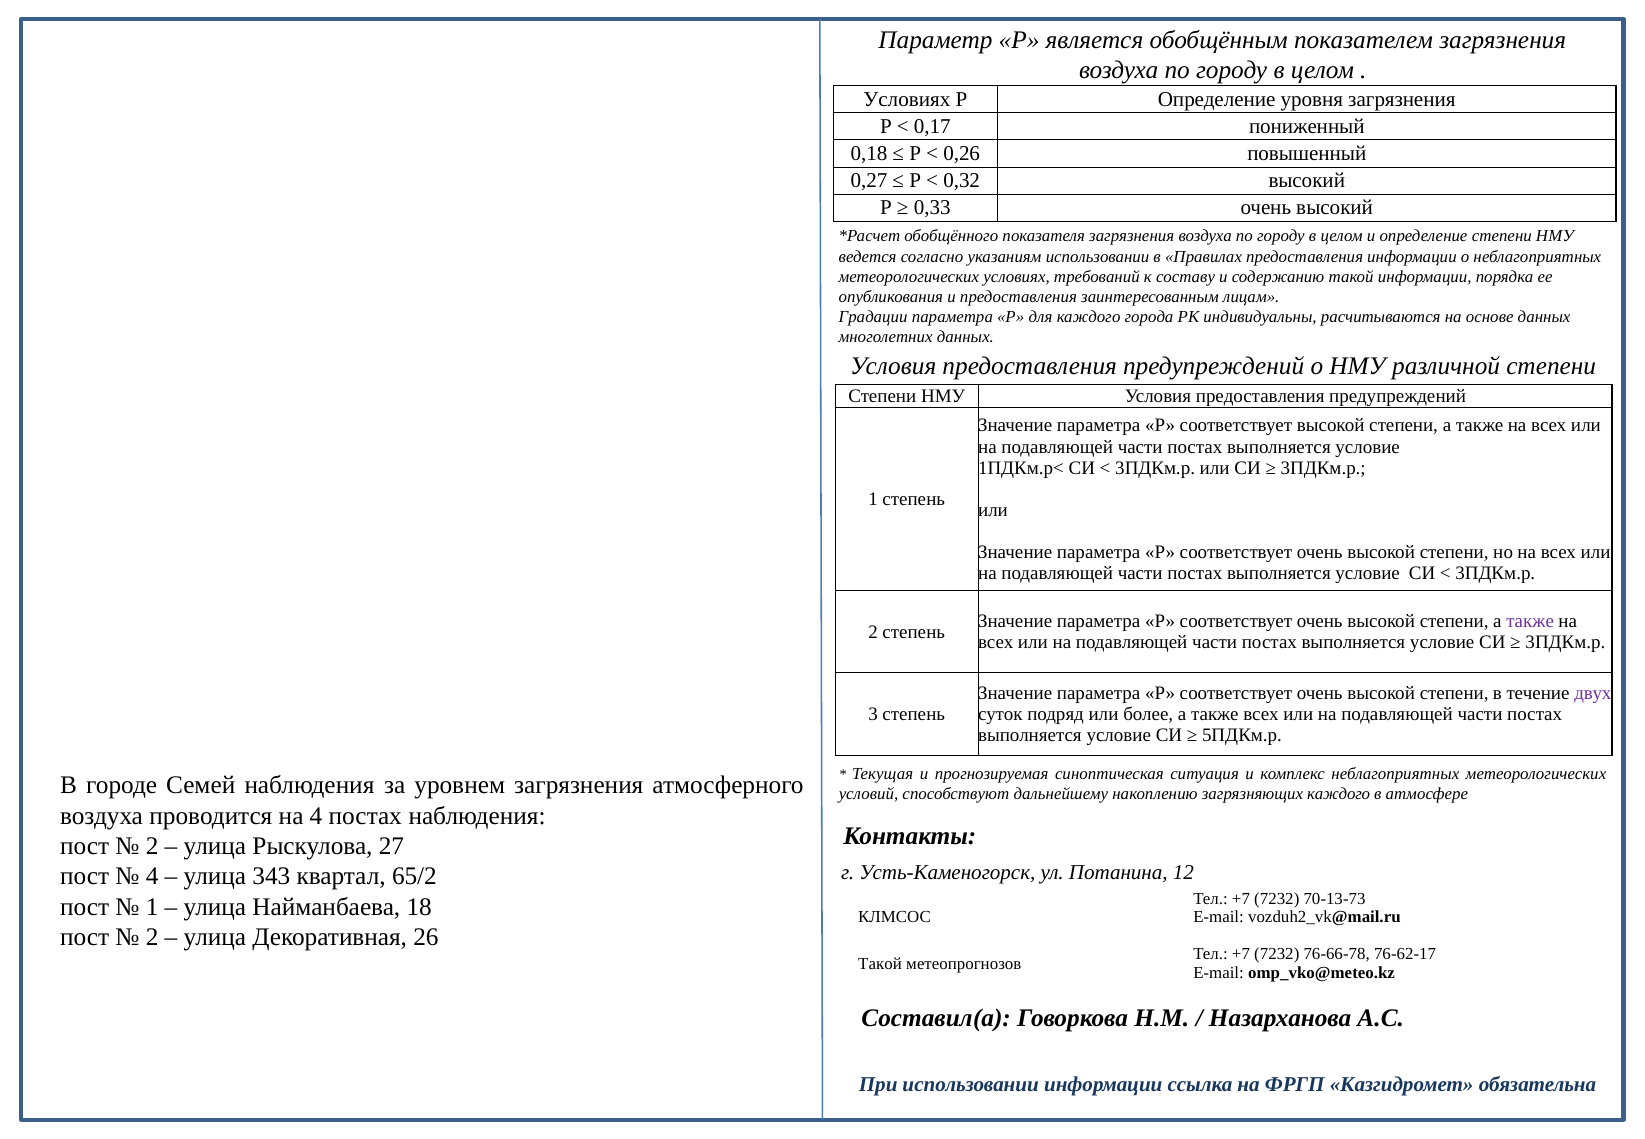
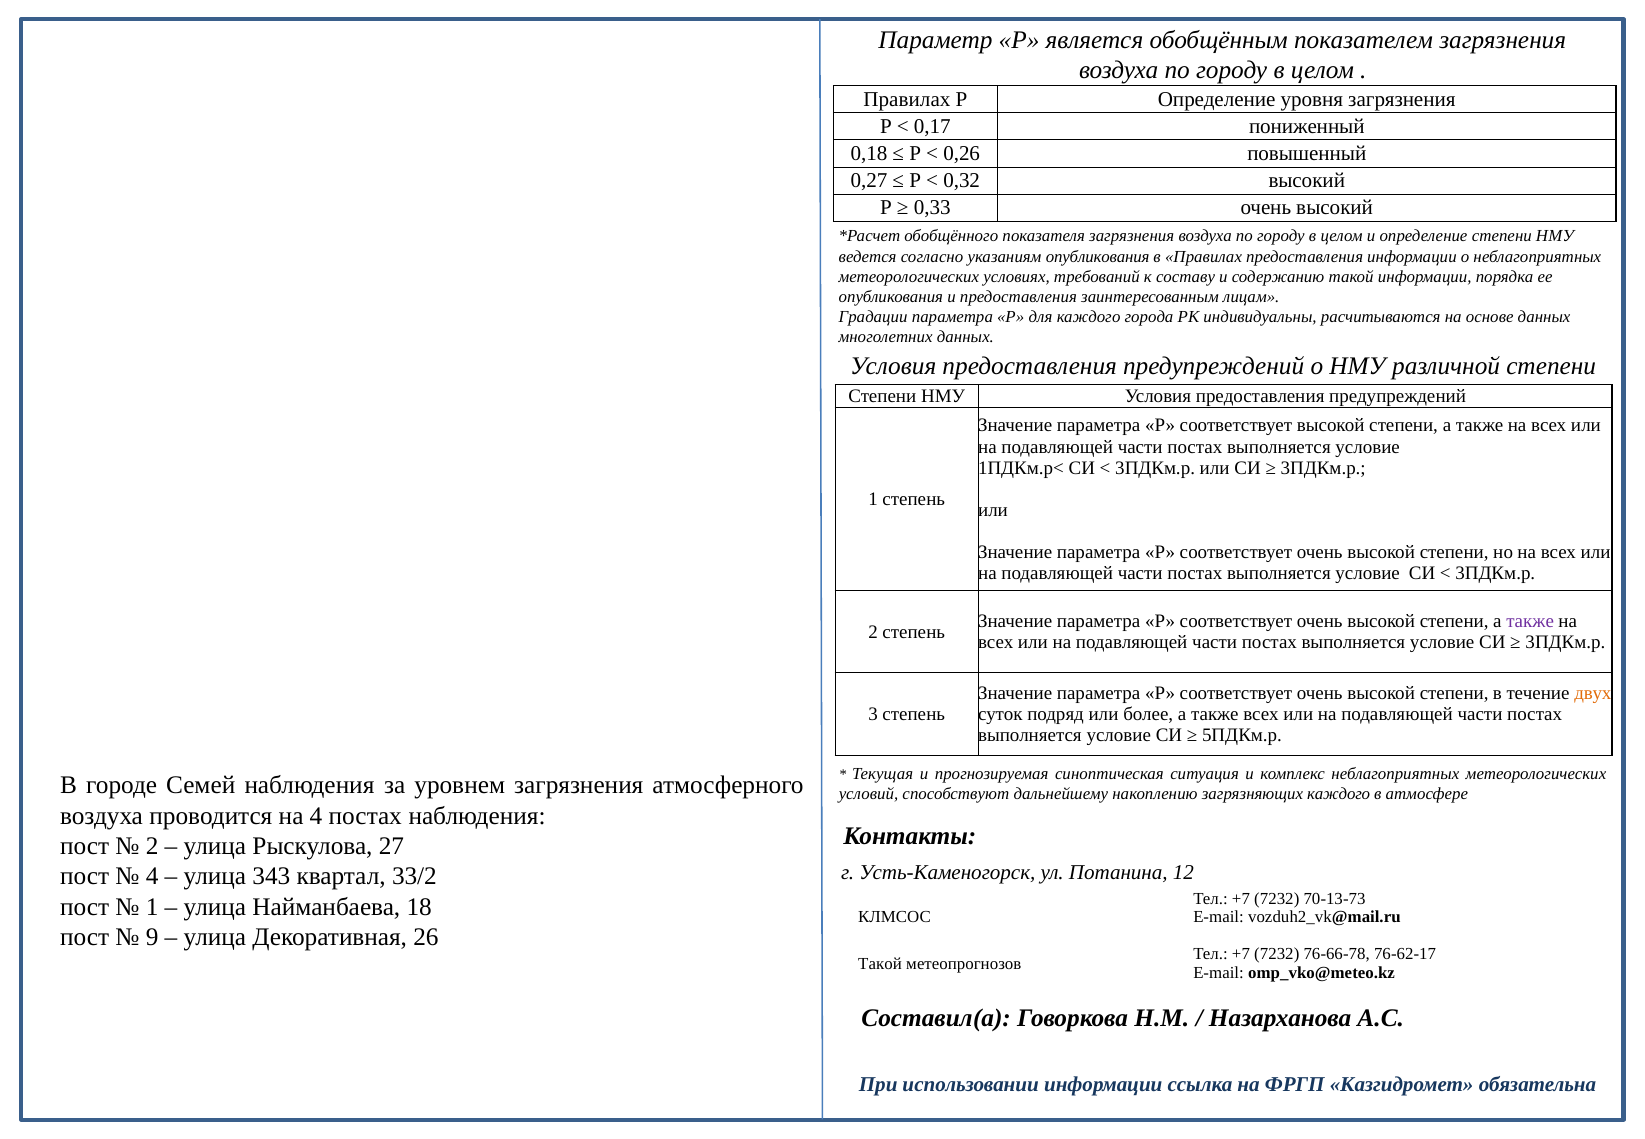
Условиях at (907, 99): Условиях -> Правилах
указаниям использовании: использовании -> опубликования
двух colour: purple -> orange
65/2: 65/2 -> 33/2
2 at (152, 937): 2 -> 9
